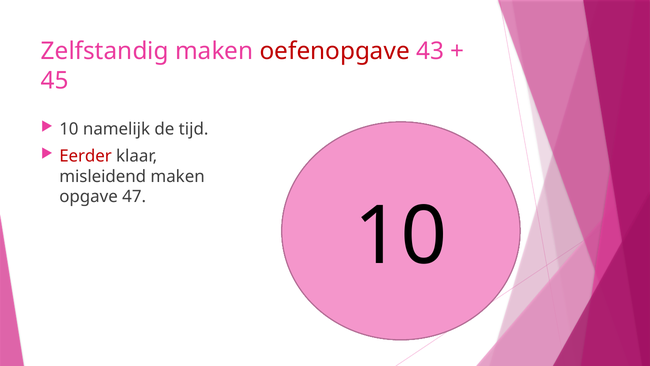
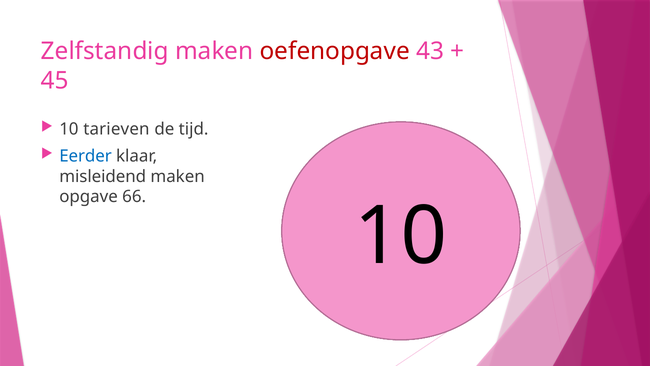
namelijk: namelijk -> tarieven
Eerder colour: red -> blue
47: 47 -> 66
